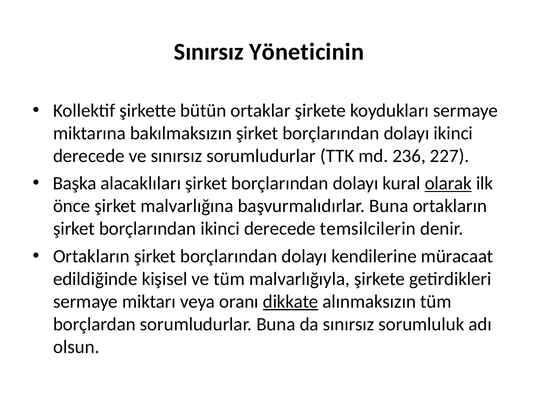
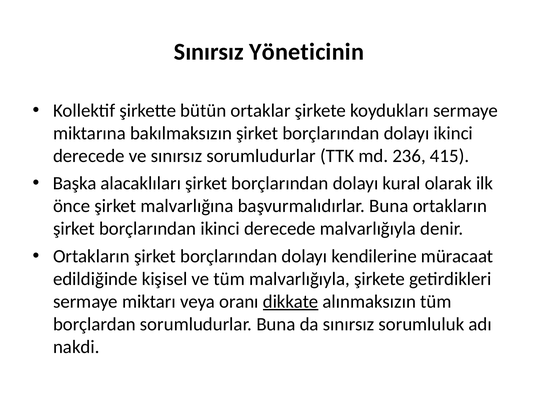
227: 227 -> 415
olarak underline: present -> none
derecede temsilcilerin: temsilcilerin -> malvarlığıyla
olsun: olsun -> nakdi
